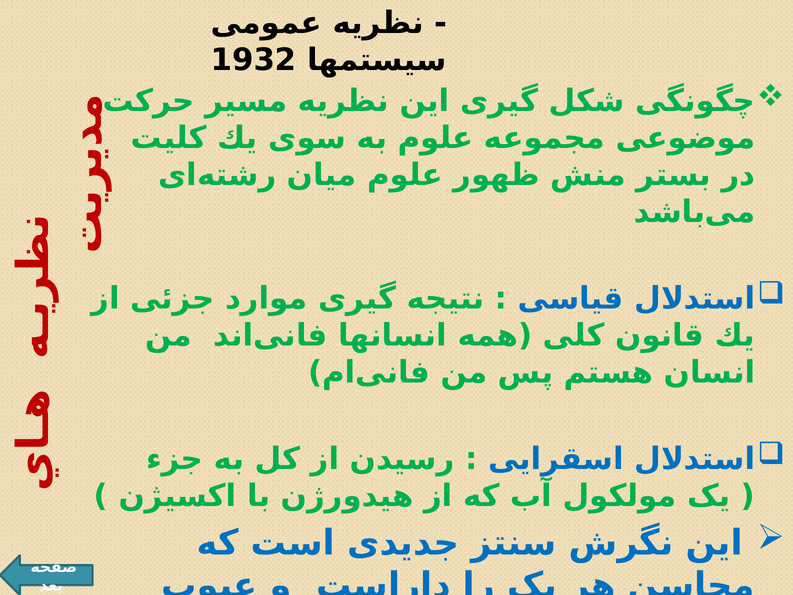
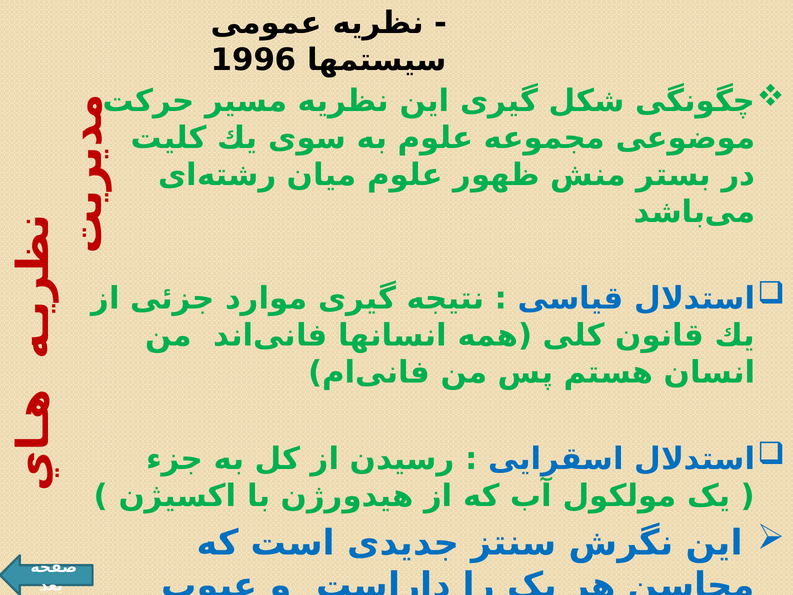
1932: 1932 -> 1996
